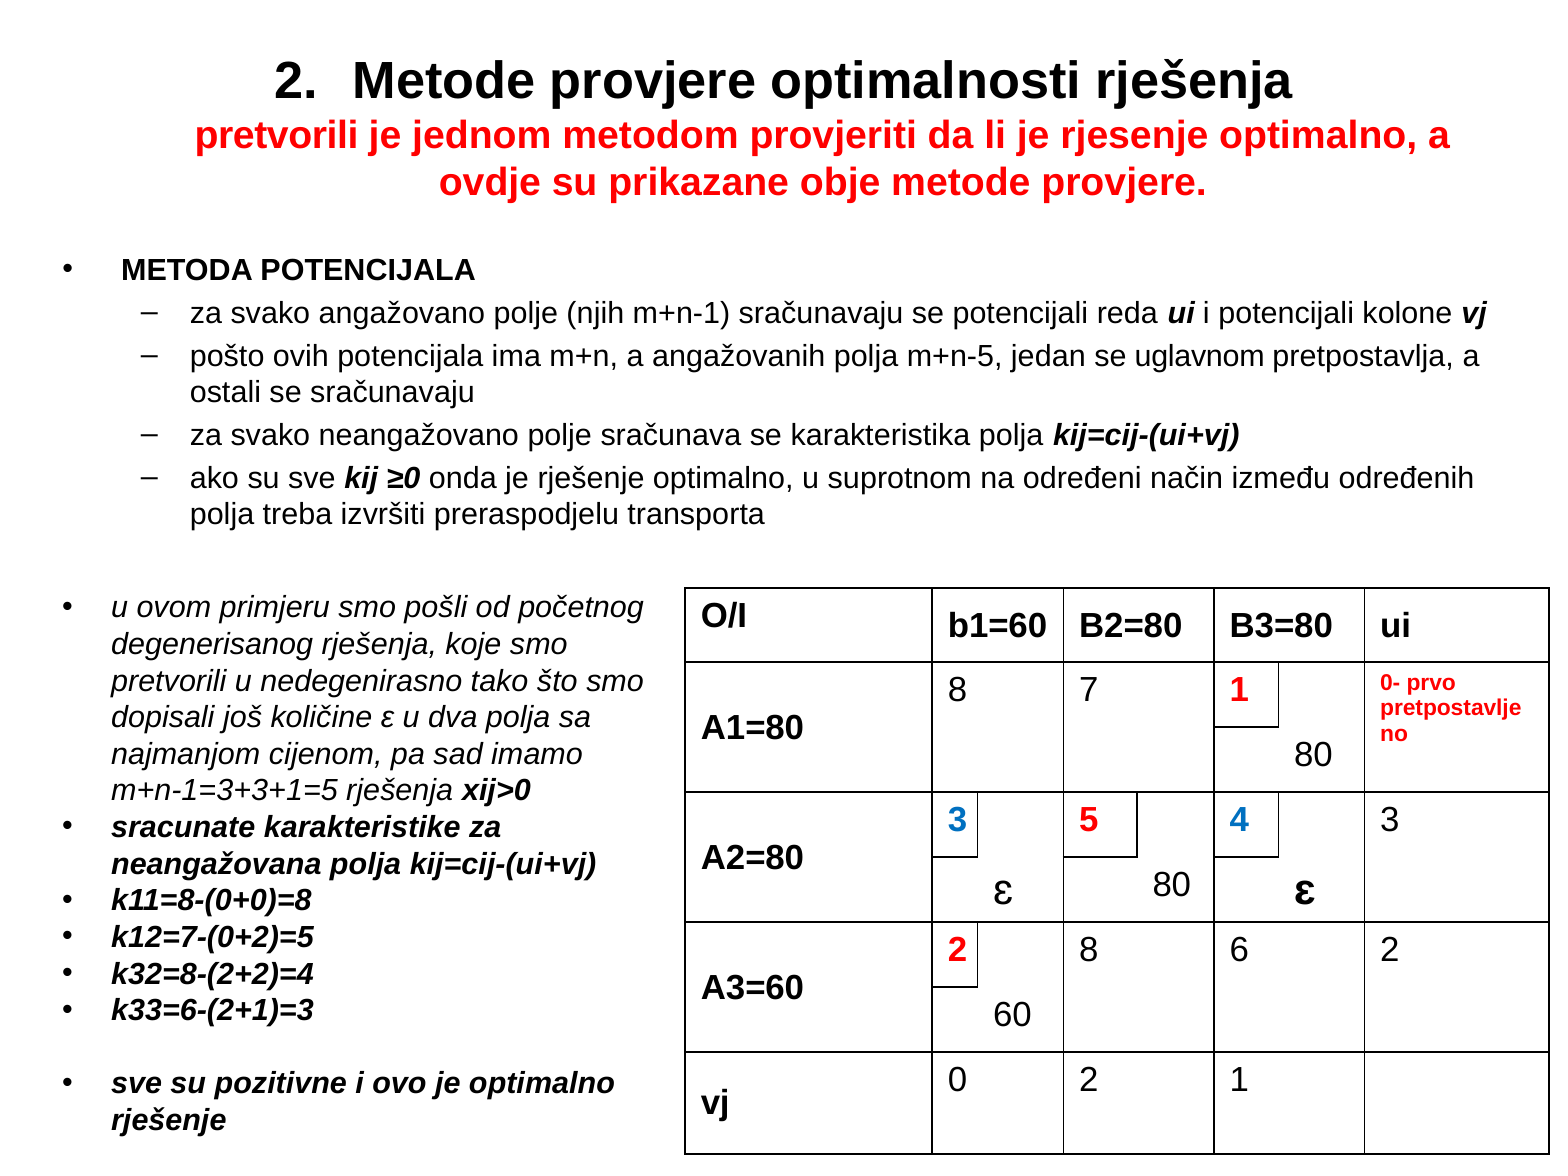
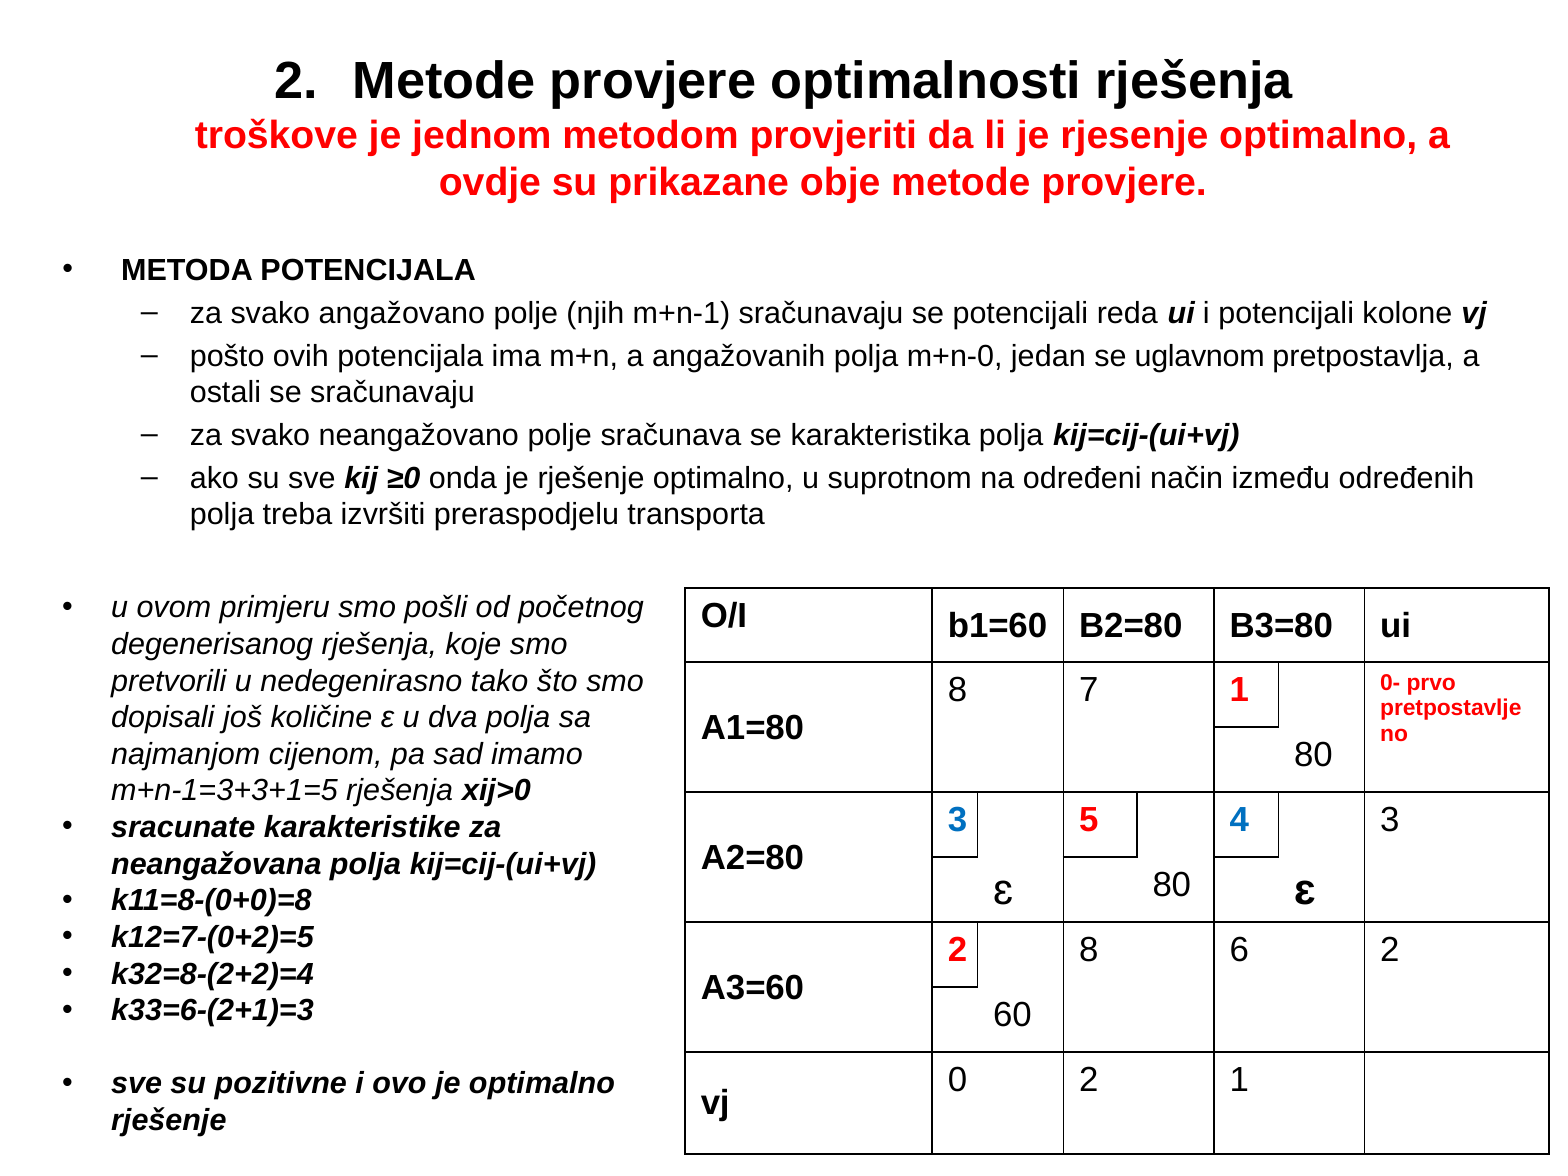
pretvorili at (277, 135): pretvorili -> troškove
m+n-5: m+n-5 -> m+n-0
